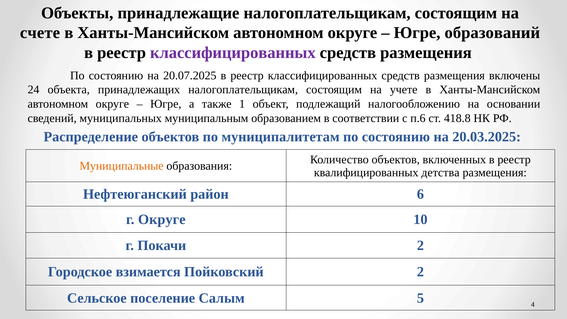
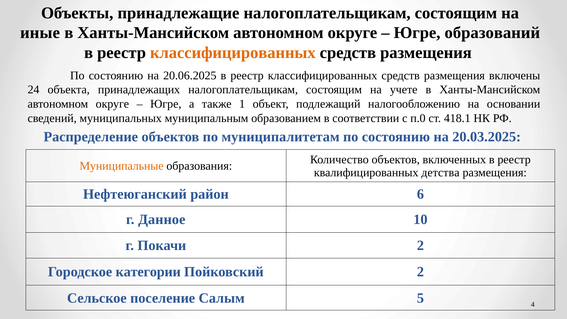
счете: счете -> иные
классифицированных at (233, 53) colour: purple -> orange
20.07.2025: 20.07.2025 -> 20.06.2025
п.6: п.6 -> п.0
418.8: 418.8 -> 418.1
г Округе: Округе -> Данное
взимается: взимается -> категории
